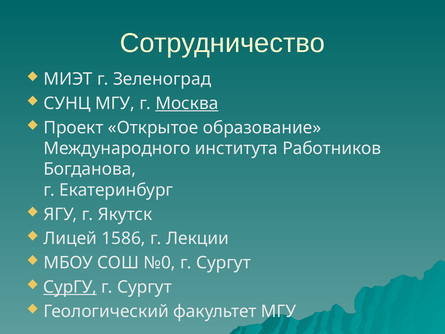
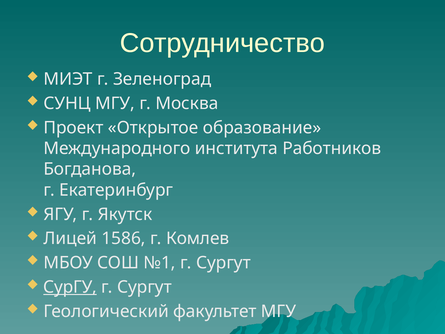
Москва underline: present -> none
Лекции: Лекции -> Комлев
№0: №0 -> №1
